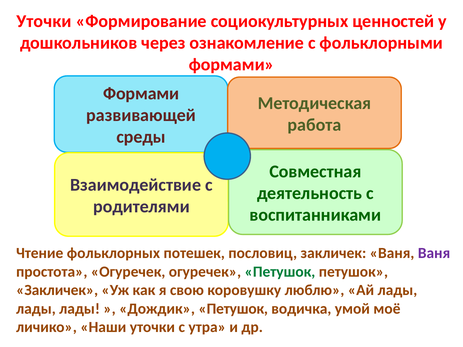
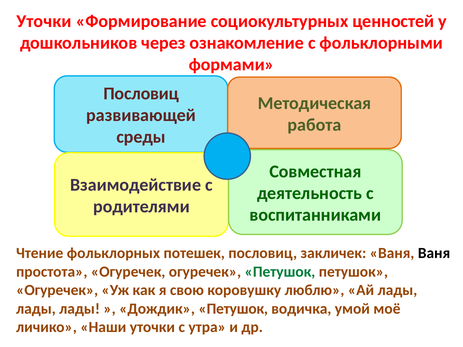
Формами at (141, 94): Формами -> Пословиц
Ваня at (434, 253) colour: purple -> black
Закличек at (57, 290): Закличек -> Огуречек
